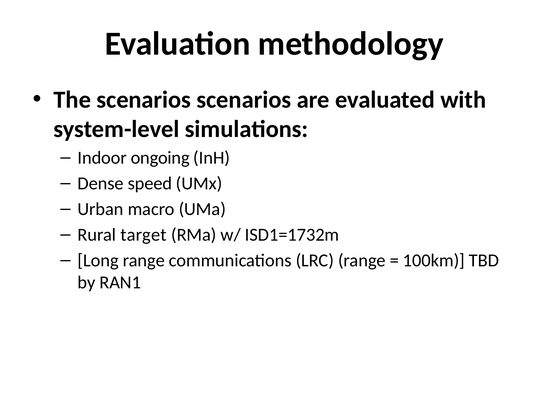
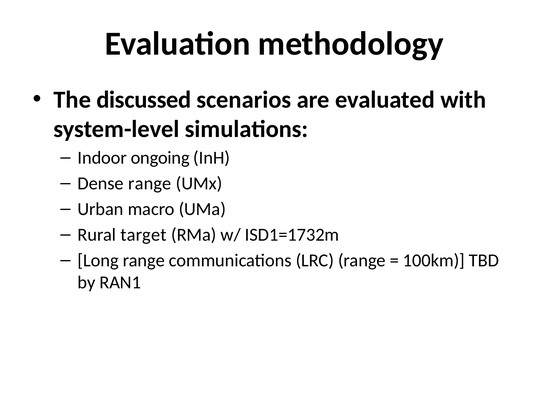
The scenarios: scenarios -> discussed
Dense speed: speed -> range
